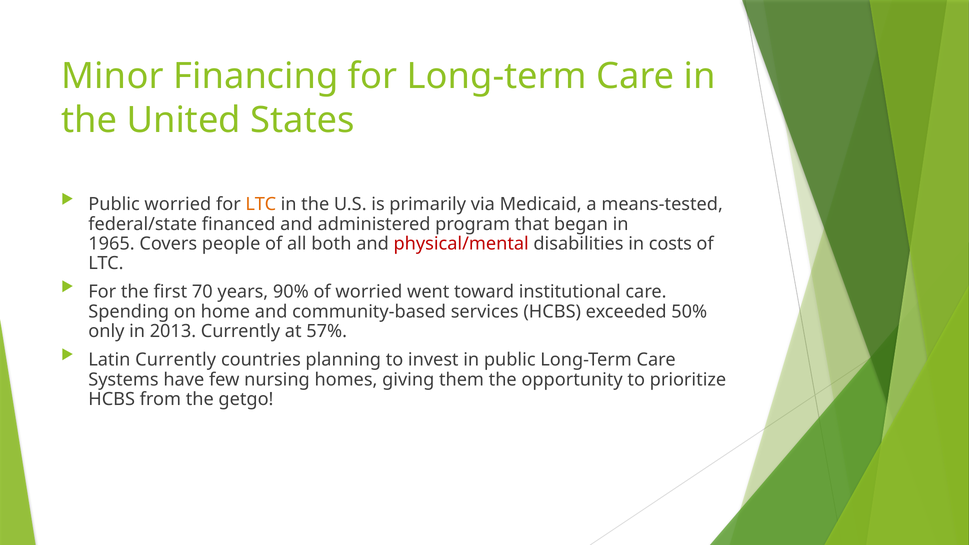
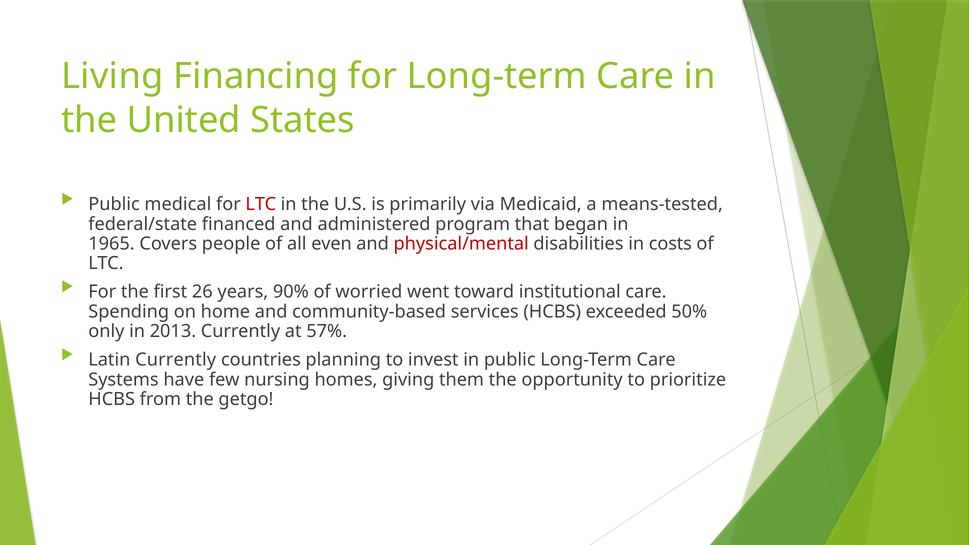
Minor: Minor -> Living
Public worried: worried -> medical
LTC at (261, 204) colour: orange -> red
both: both -> even
70: 70 -> 26
